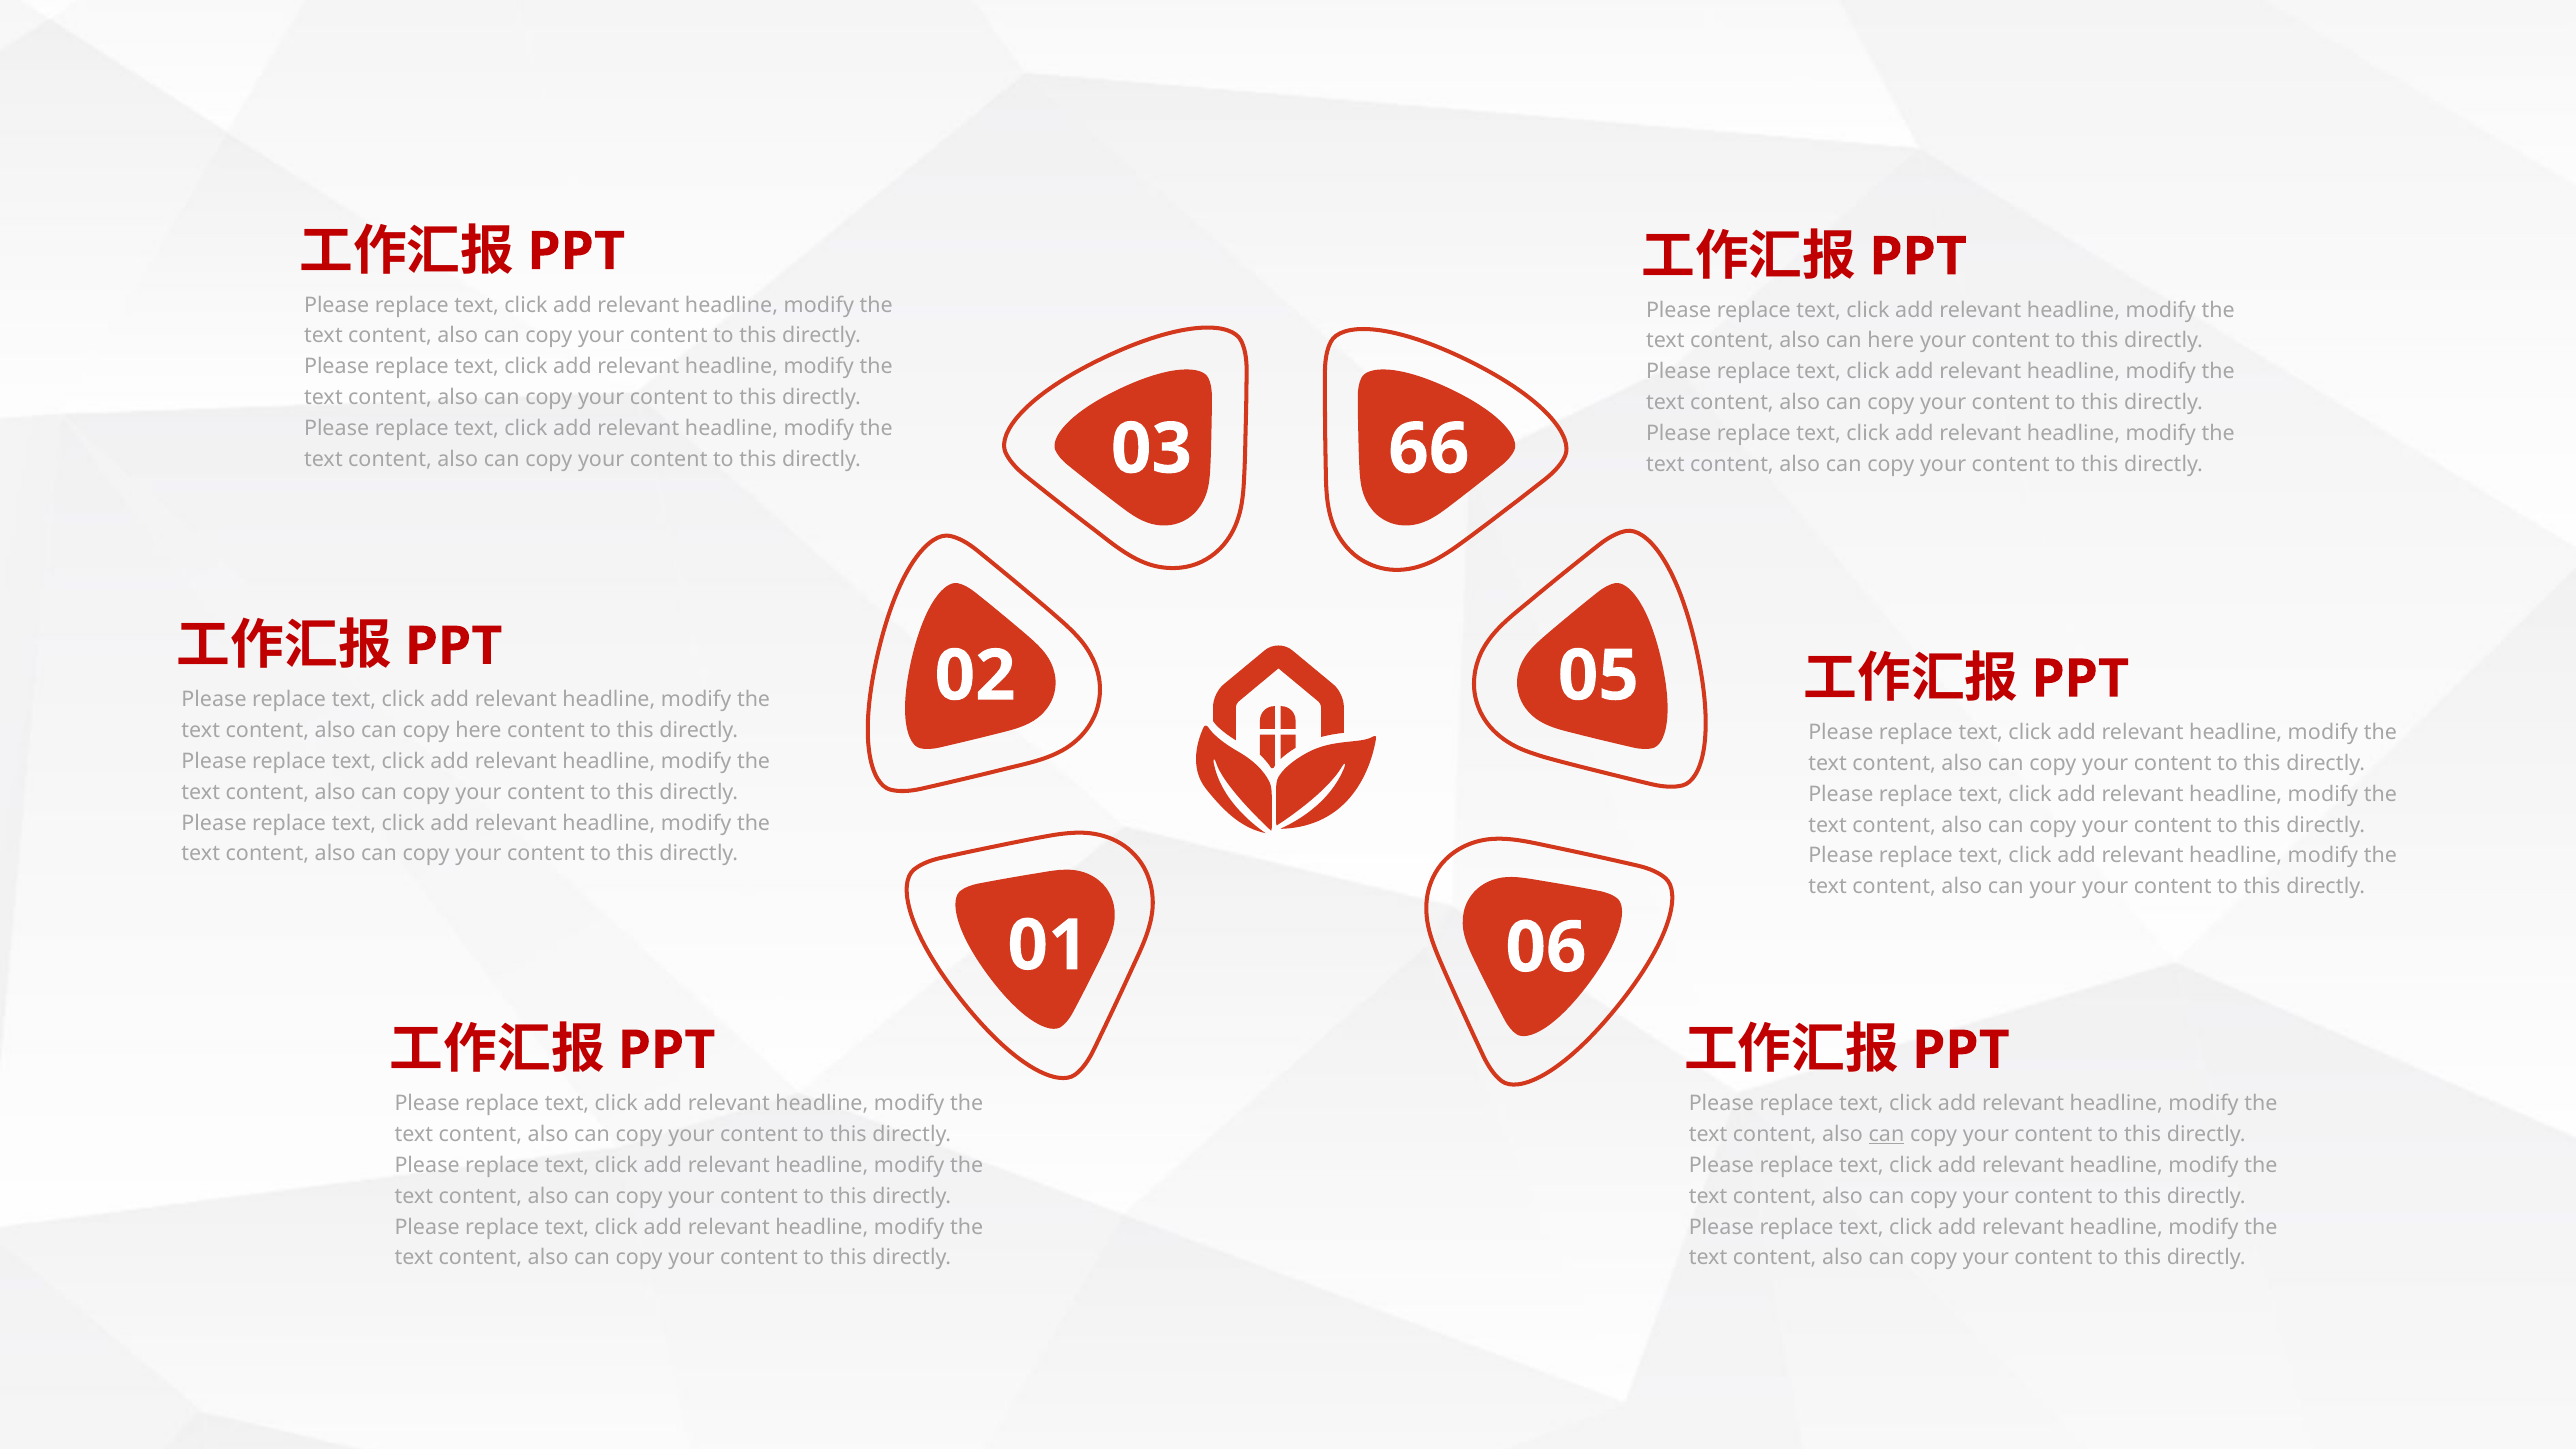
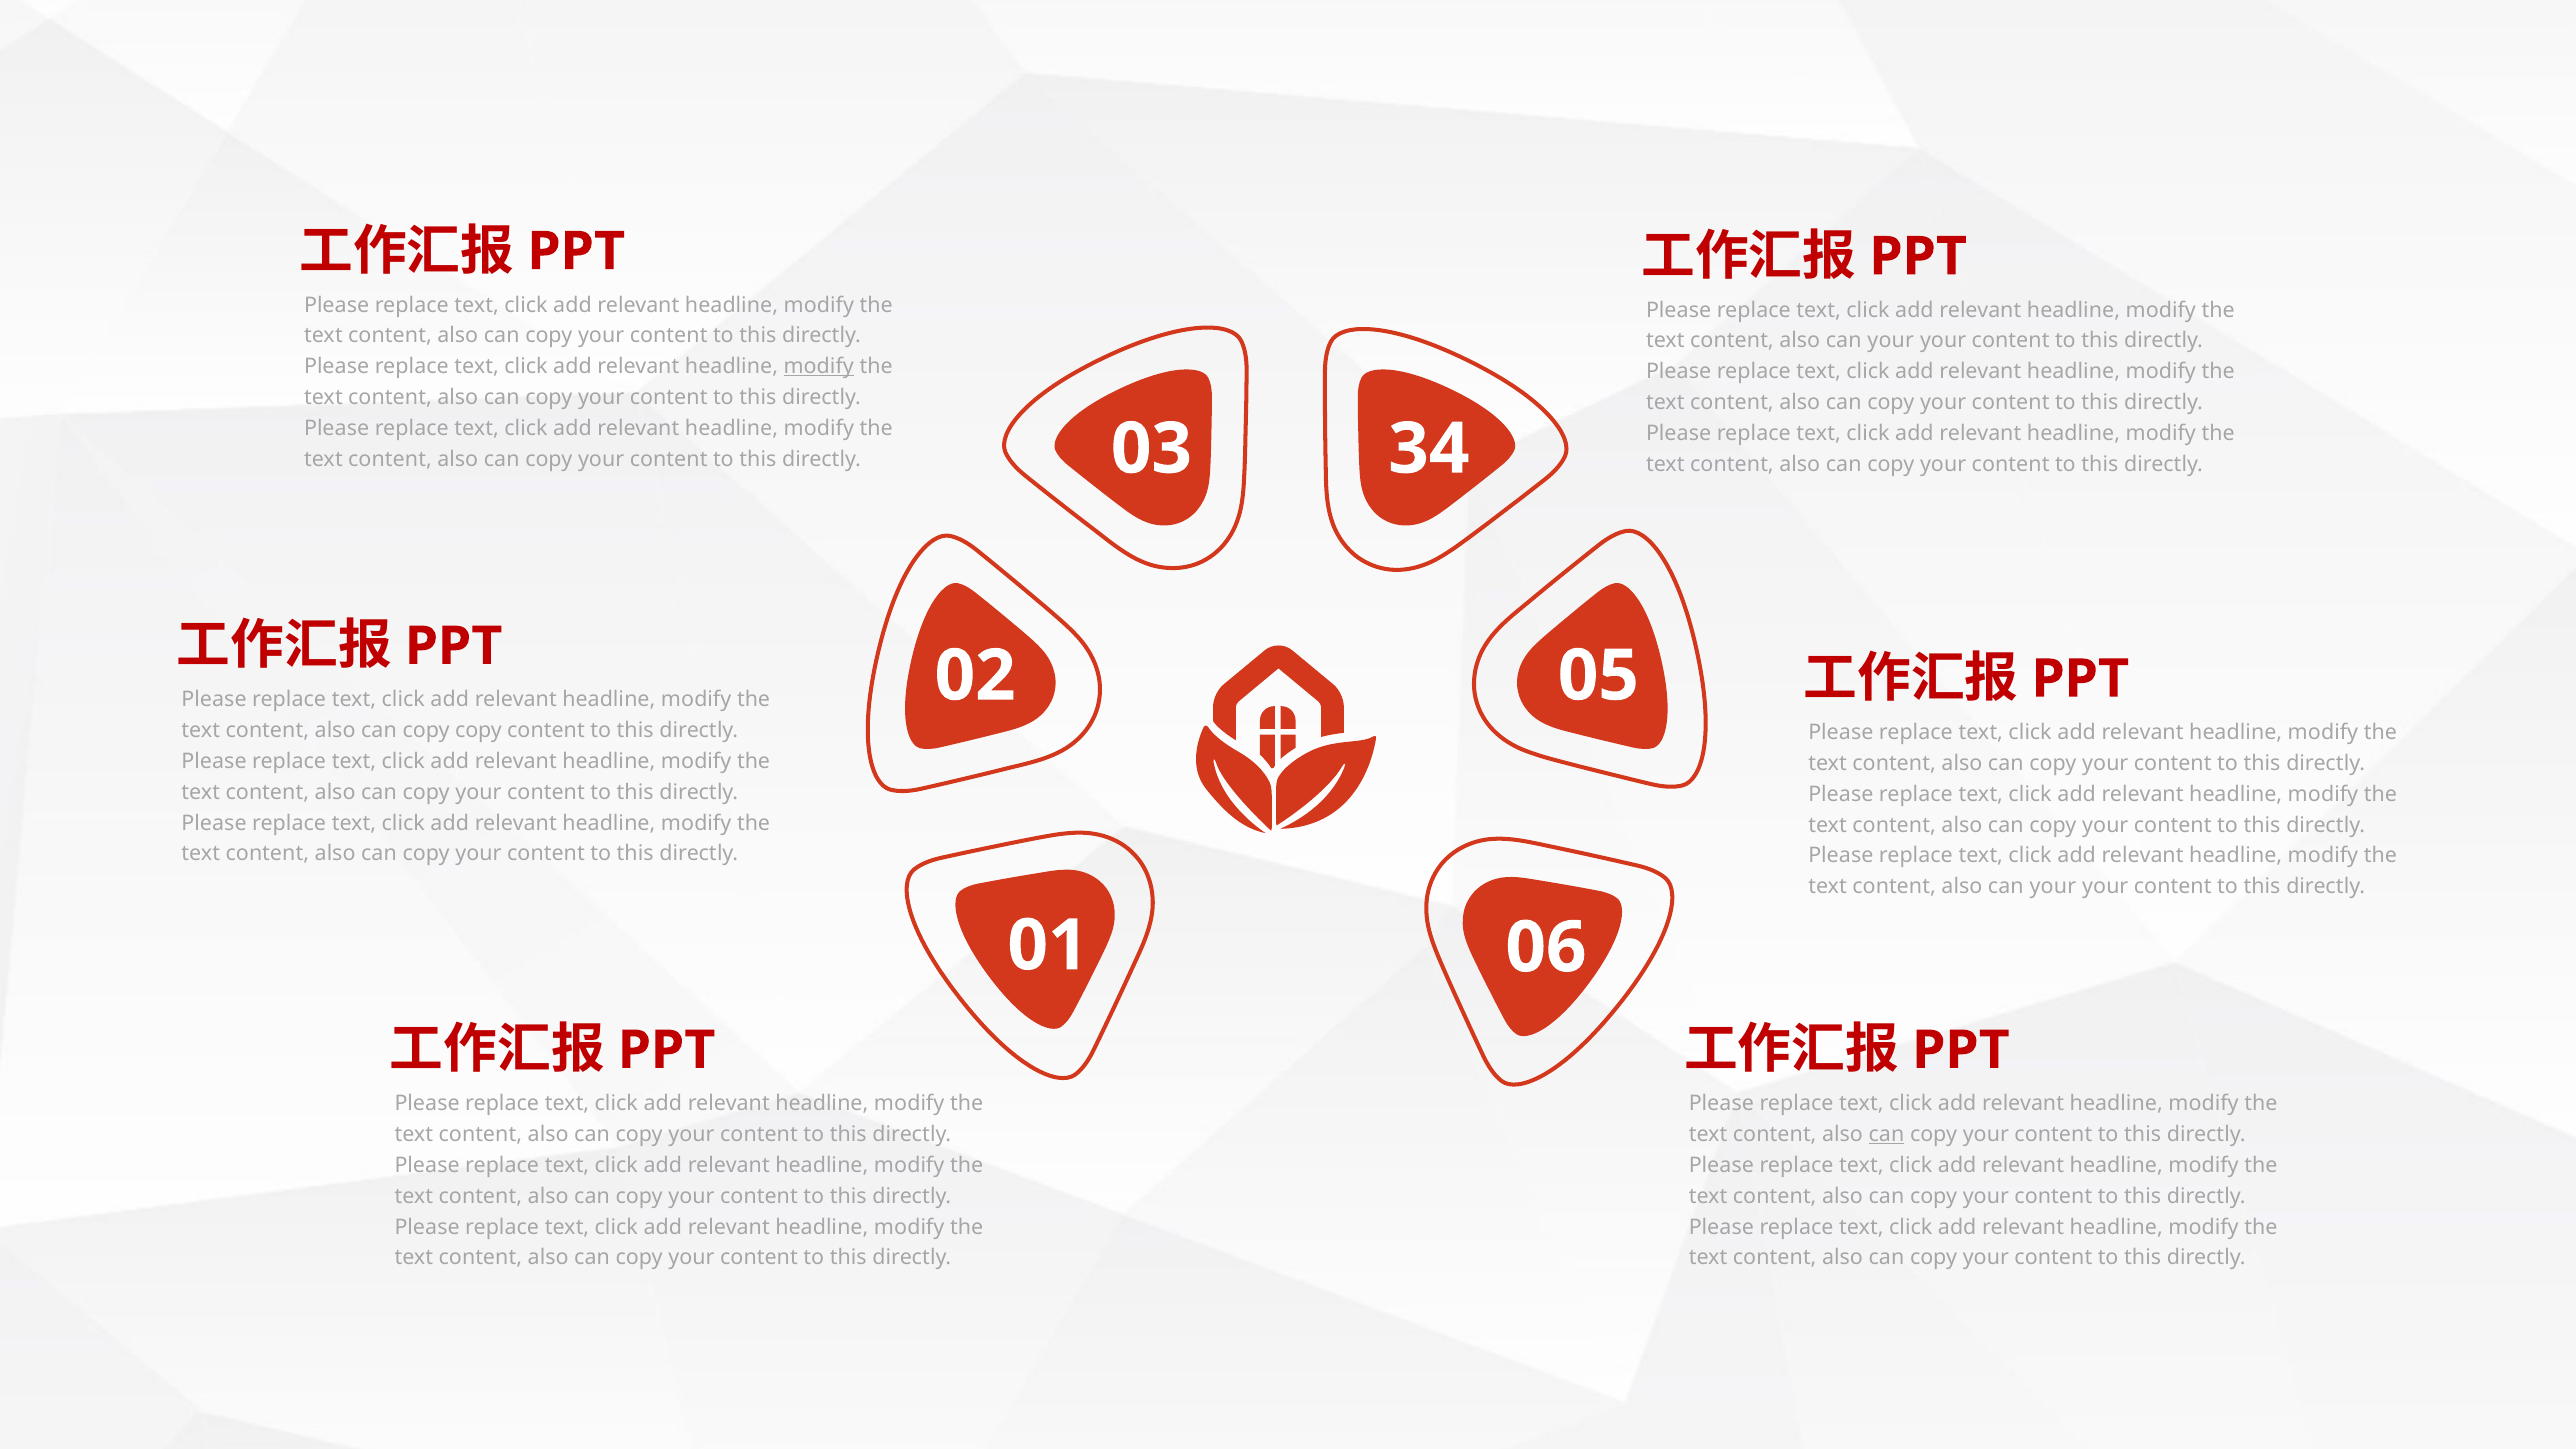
here at (1891, 341): here -> your
modify at (819, 367) underline: none -> present
66: 66 -> 34
copy here: here -> copy
